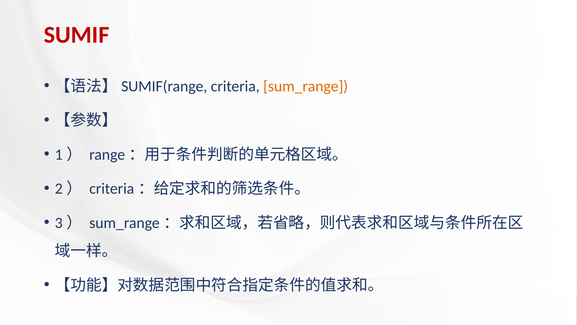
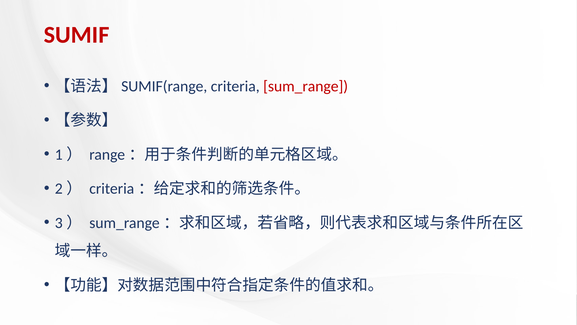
sum_range colour: orange -> red
